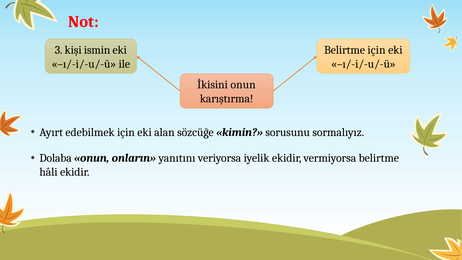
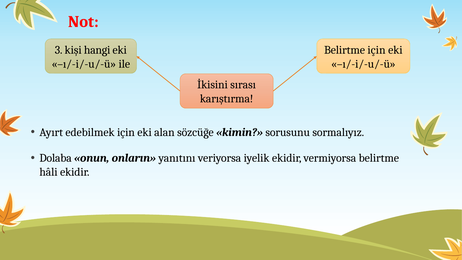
ismin: ismin -> hangi
İkisini onun: onun -> sırası
